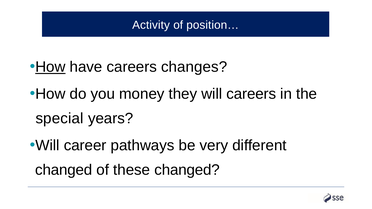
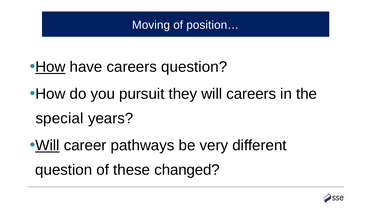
Activity: Activity -> Moving
careers changes: changes -> question
money: money -> pursuit
Will at (47, 146) underline: none -> present
changed at (64, 170): changed -> question
